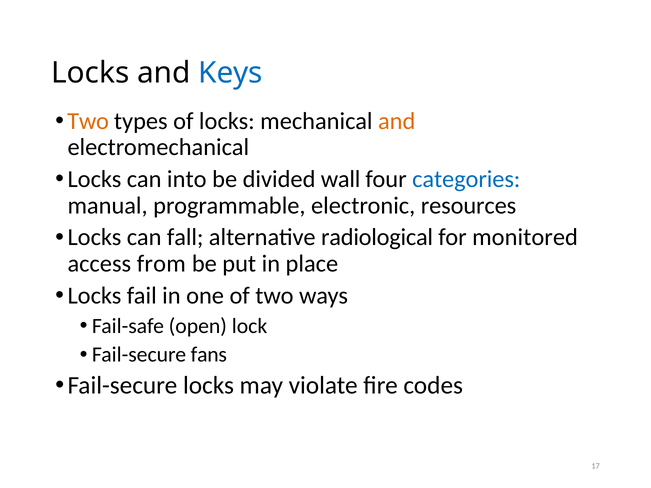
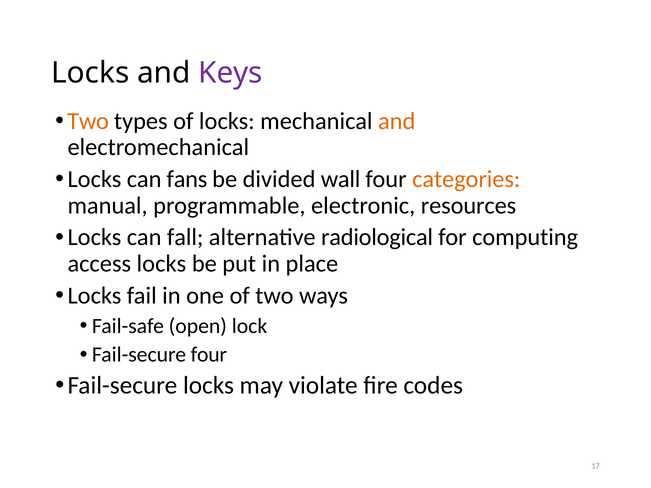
Keys colour: blue -> purple
into: into -> fans
categories colour: blue -> orange
monitored: monitored -> computing
access from: from -> locks
Fail-secure fans: fans -> four
